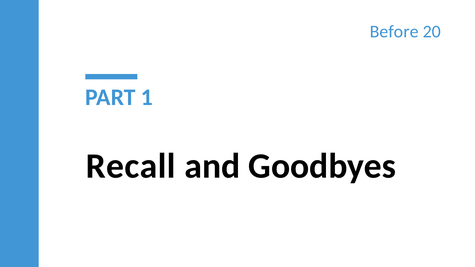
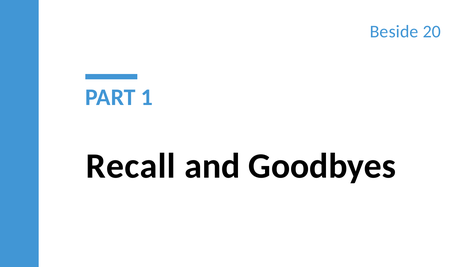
Before: Before -> Beside
